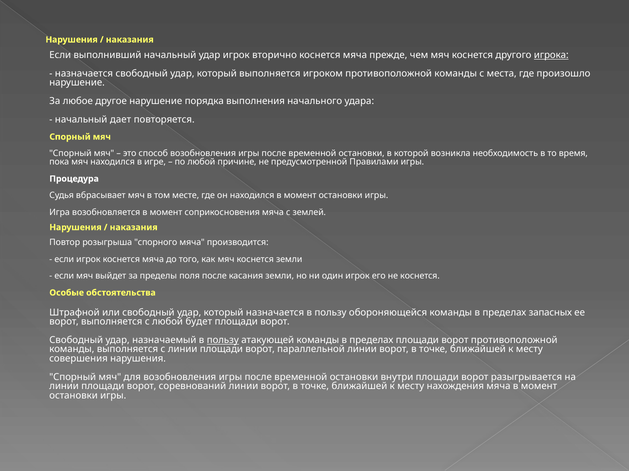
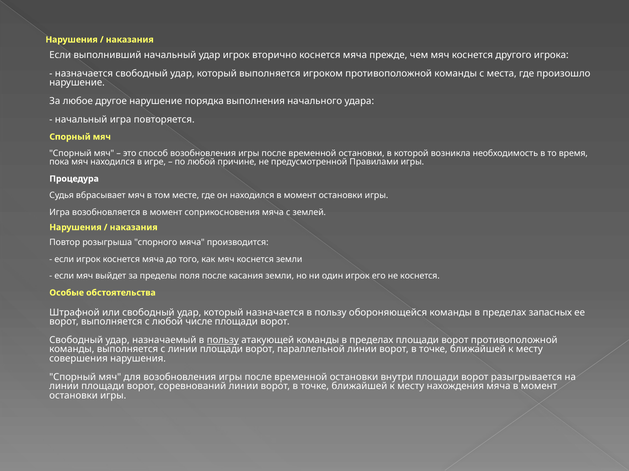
игрока underline: present -> none
начальный дает: дает -> игра
будет: будет -> числе
